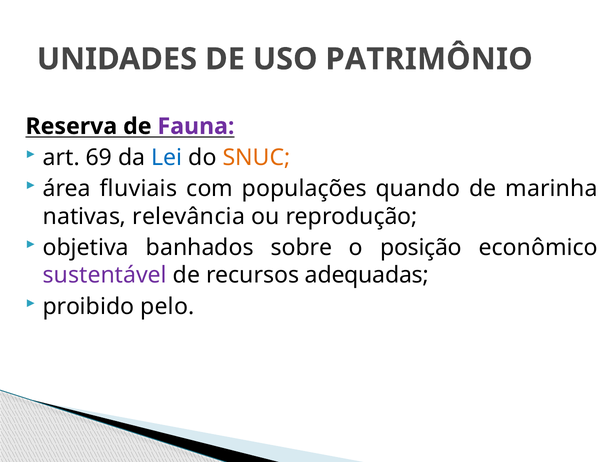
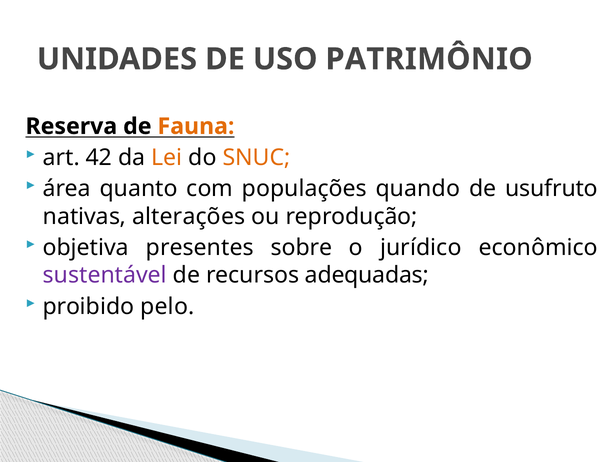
Fauna colour: purple -> orange
69: 69 -> 42
Lei colour: blue -> orange
fluviais: fluviais -> quanto
marinha: marinha -> usufruto
relevância: relevância -> alterações
banhados: banhados -> presentes
posição: posição -> jurídico
